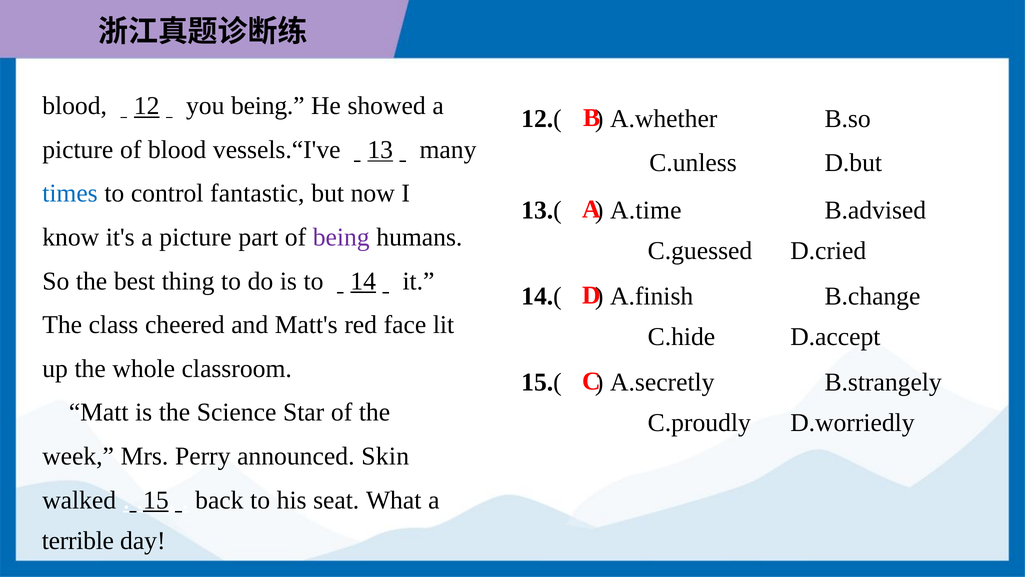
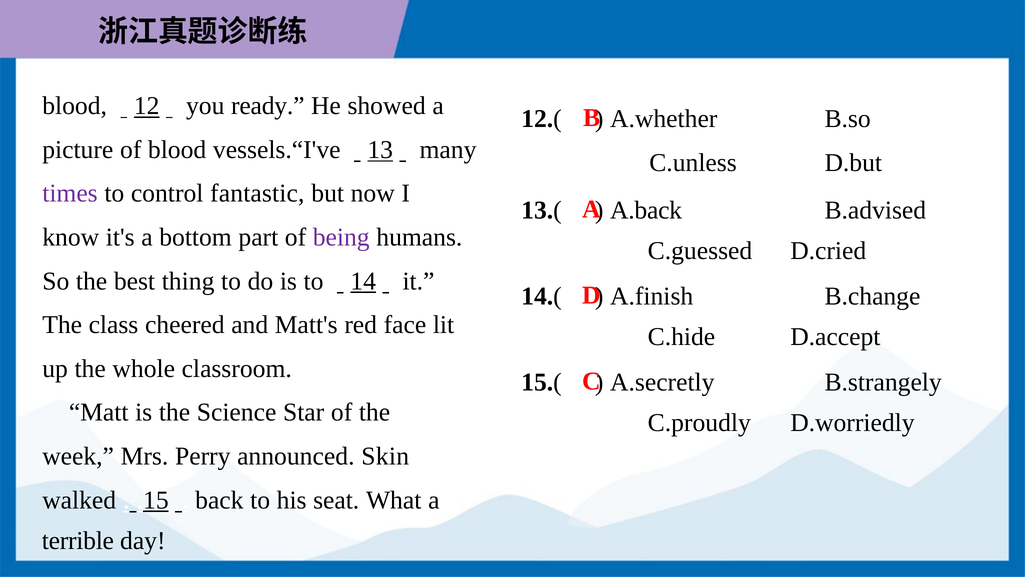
you being: being -> ready
times colour: blue -> purple
A.time: A.time -> A.back
it's a picture: picture -> bottom
